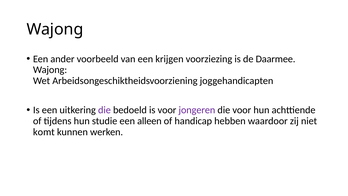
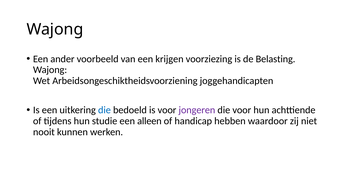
Daarmee: Daarmee -> Belasting
die at (104, 110) colour: purple -> blue
komt: komt -> nooit
